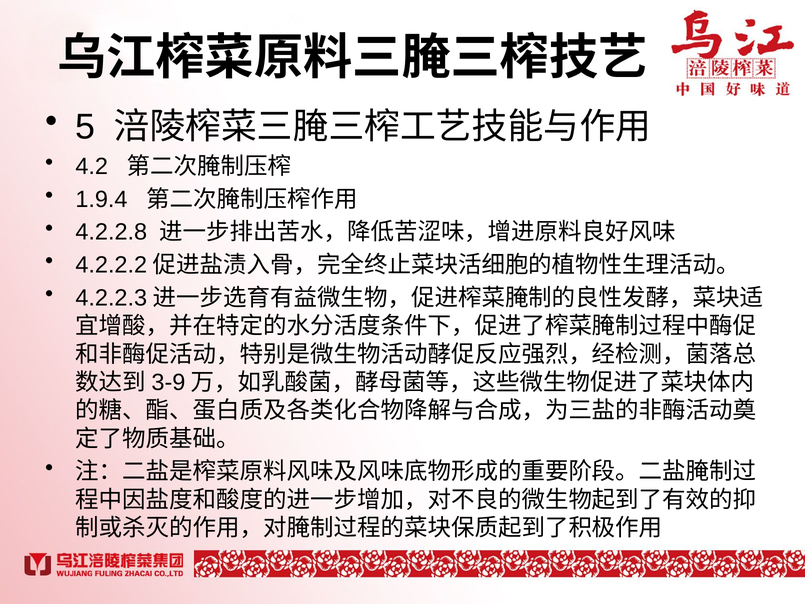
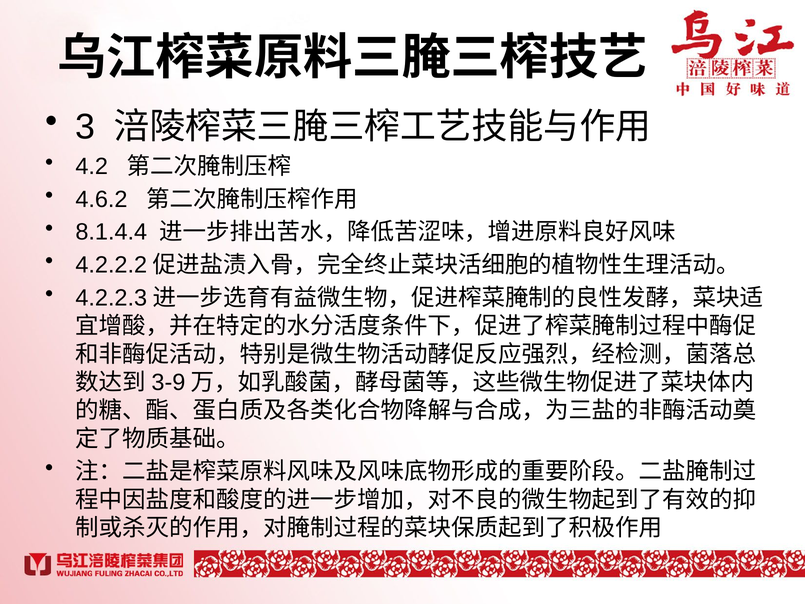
5: 5 -> 3
1.9.4: 1.9.4 -> 4.6.2
4.2.2.8: 4.2.2.8 -> 8.1.4.4
